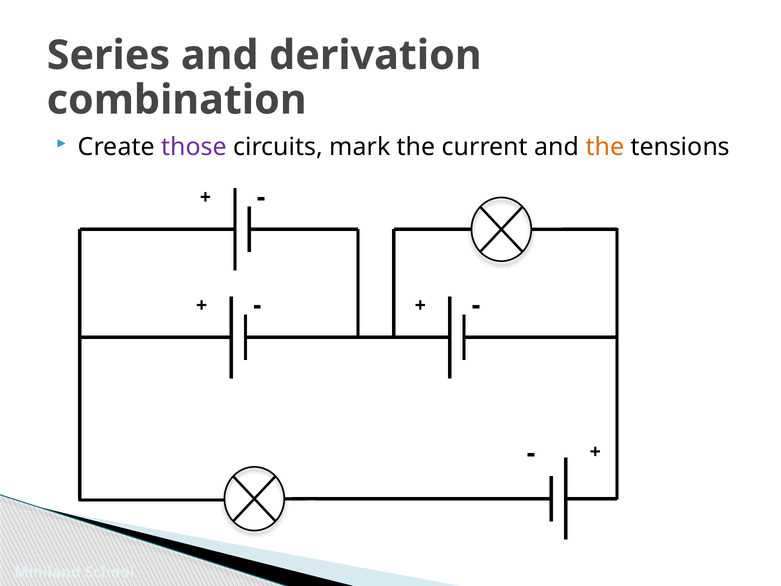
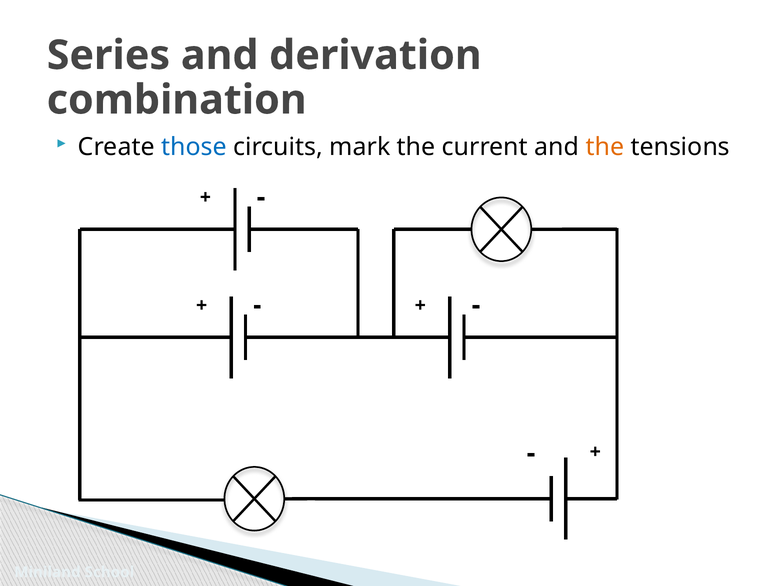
those colour: purple -> blue
